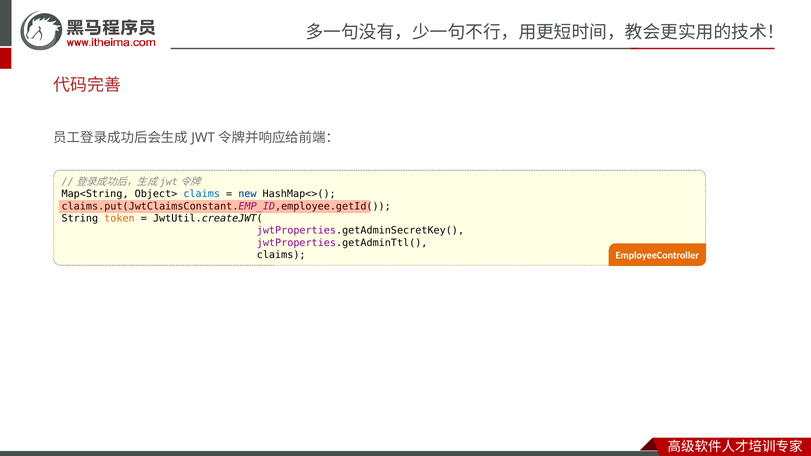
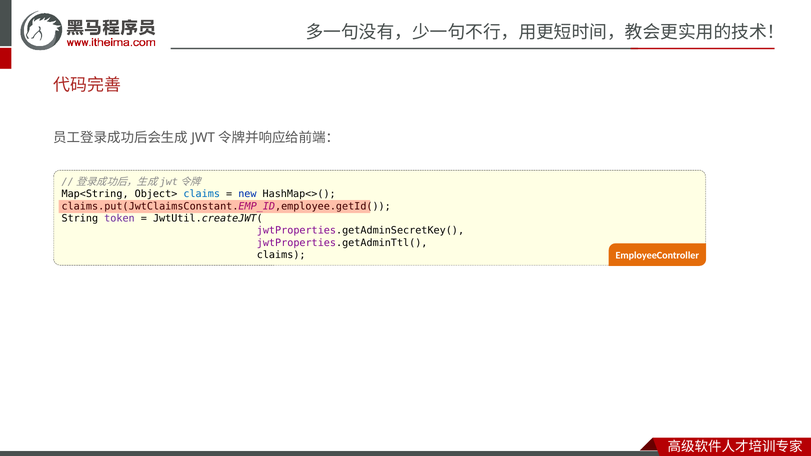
token colour: orange -> purple
